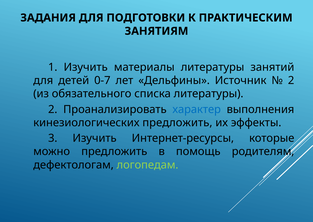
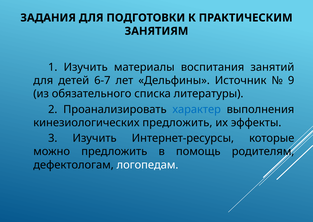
материалы литературы: литературы -> воспитания
0-7: 0-7 -> 6-7
2 at (291, 81): 2 -> 9
логопедам colour: light green -> white
